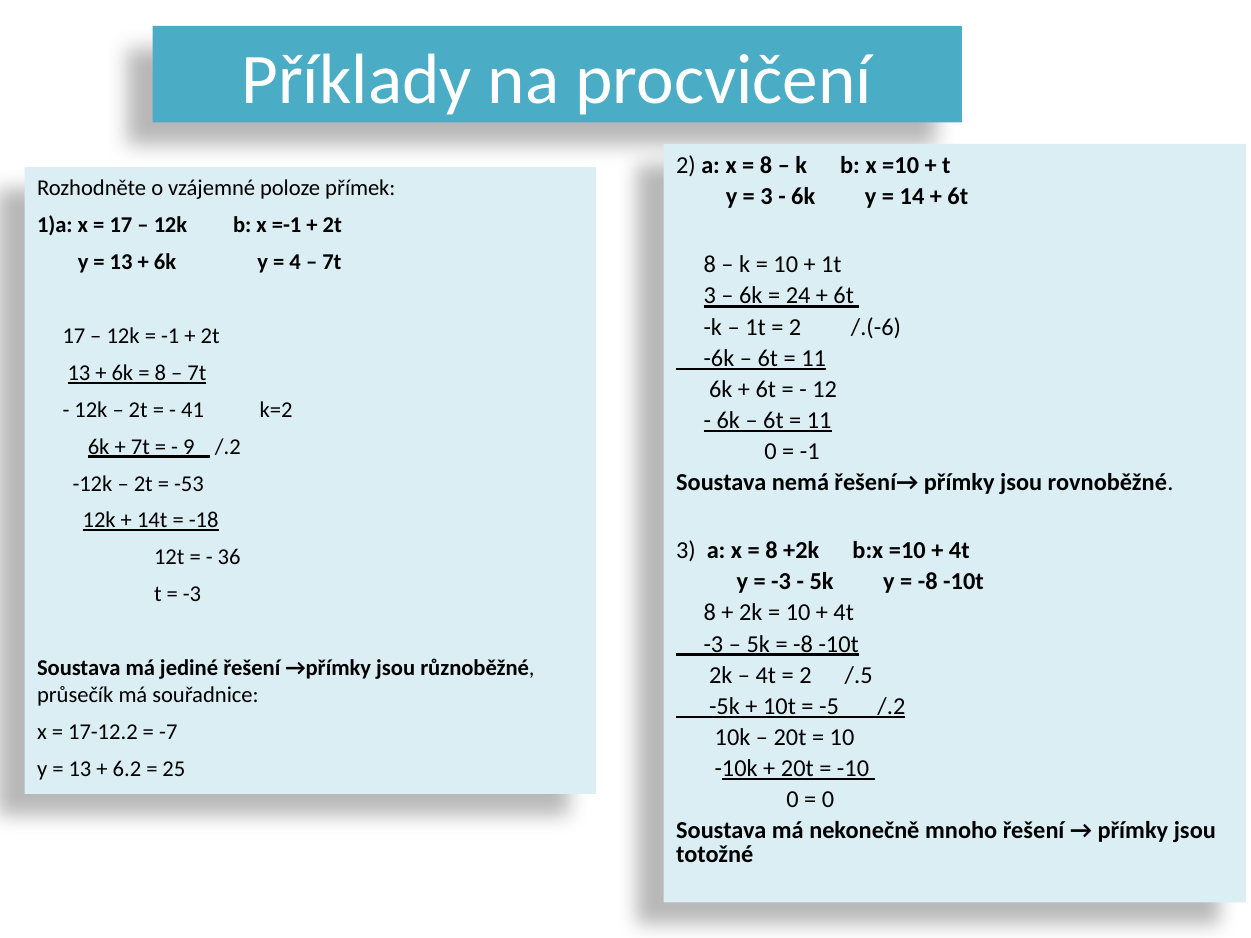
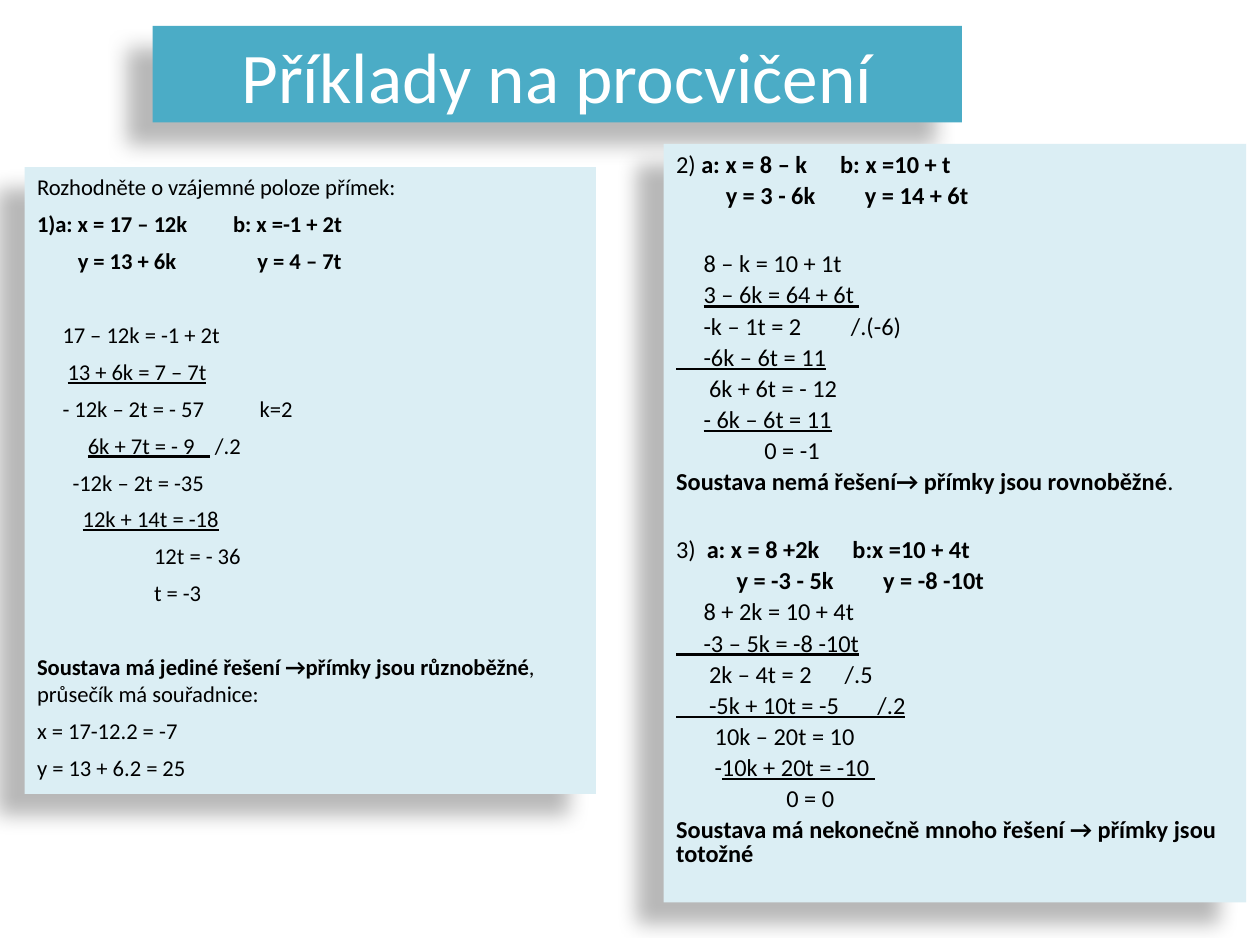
24: 24 -> 64
8 at (160, 373): 8 -> 7
41: 41 -> 57
-53: -53 -> -35
